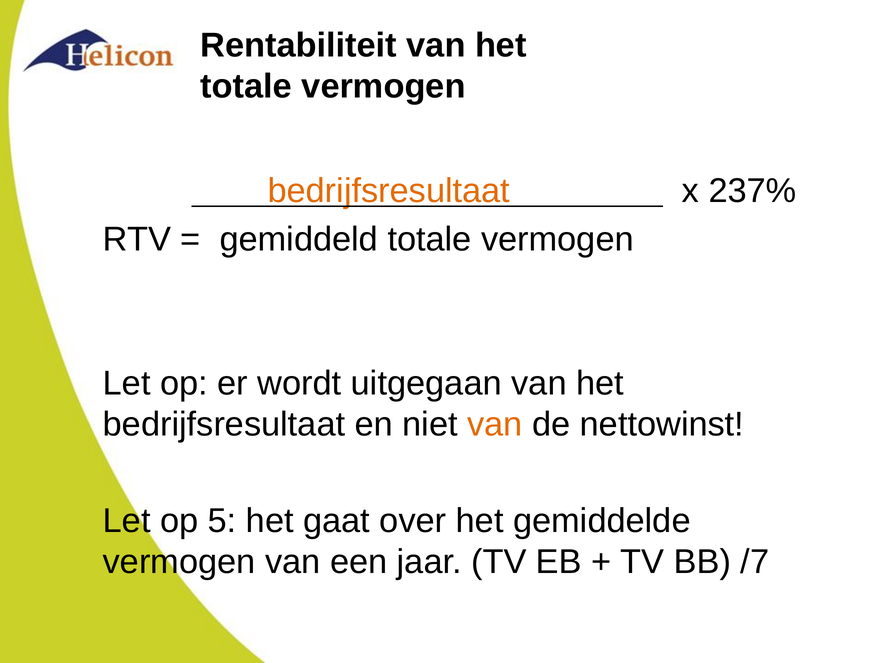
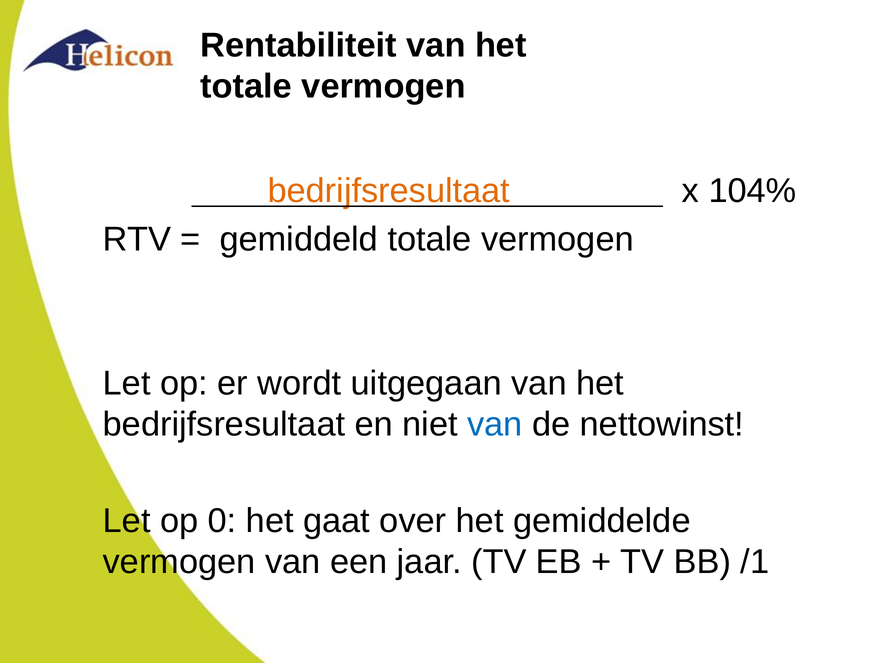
237%: 237% -> 104%
van at (495, 425) colour: orange -> blue
5: 5 -> 0
/7: /7 -> /1
